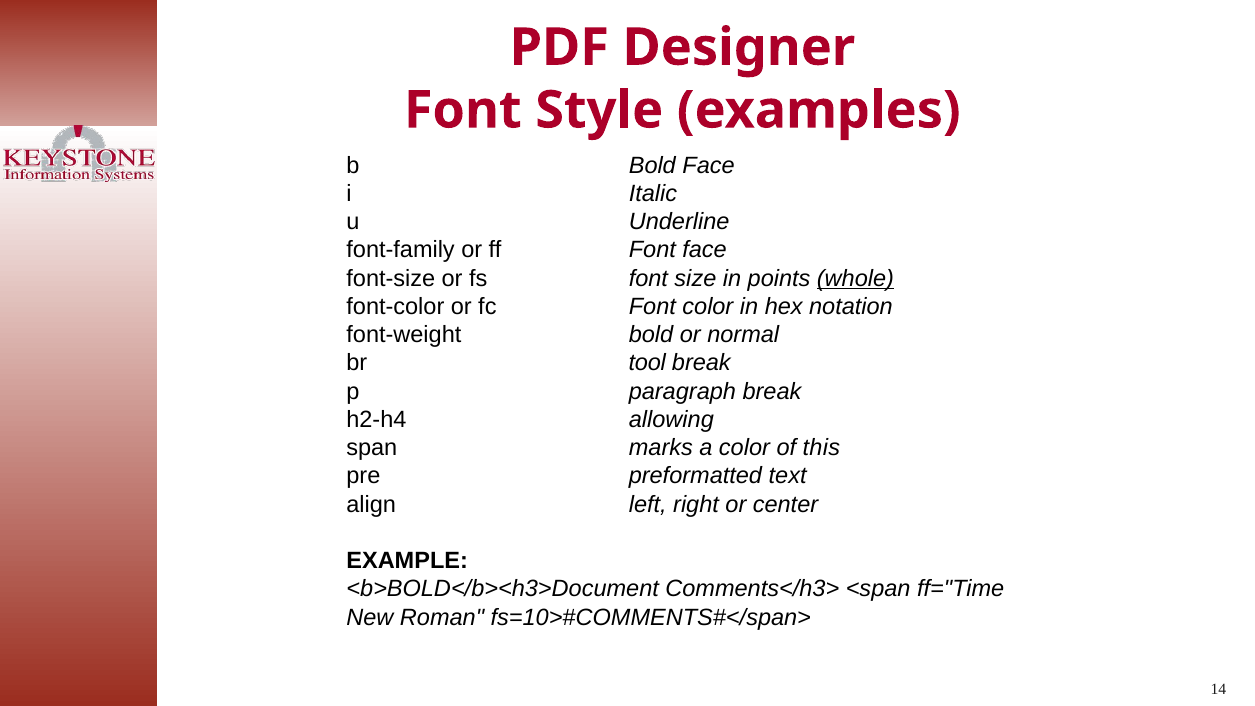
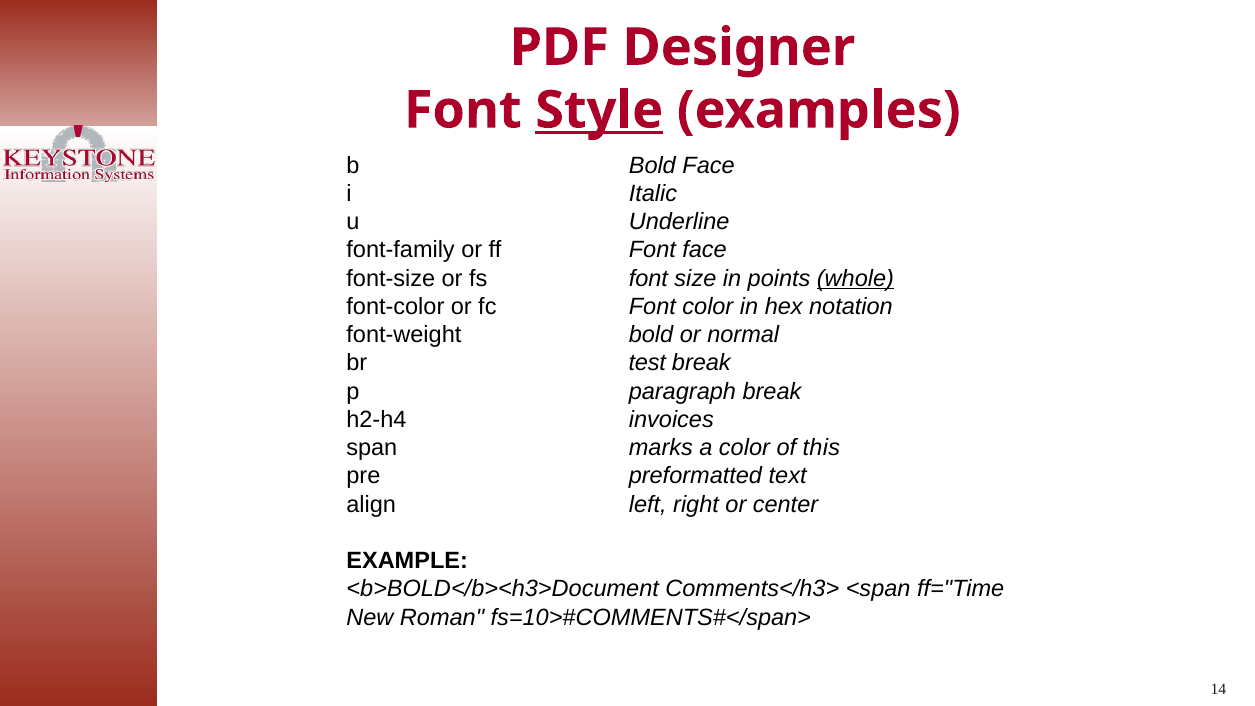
Style underline: none -> present
tool: tool -> test
allowing: allowing -> invoices
